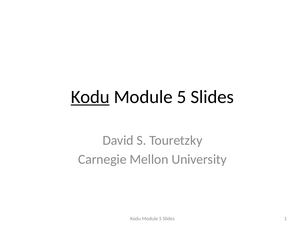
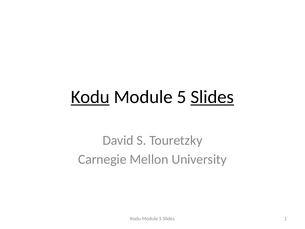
Slides at (212, 97) underline: none -> present
